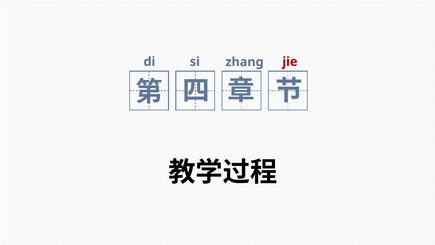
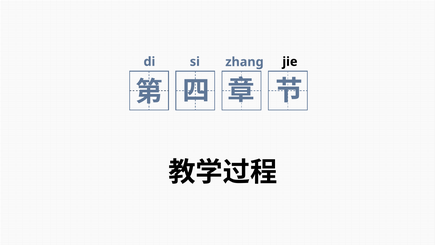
jie colour: red -> black
